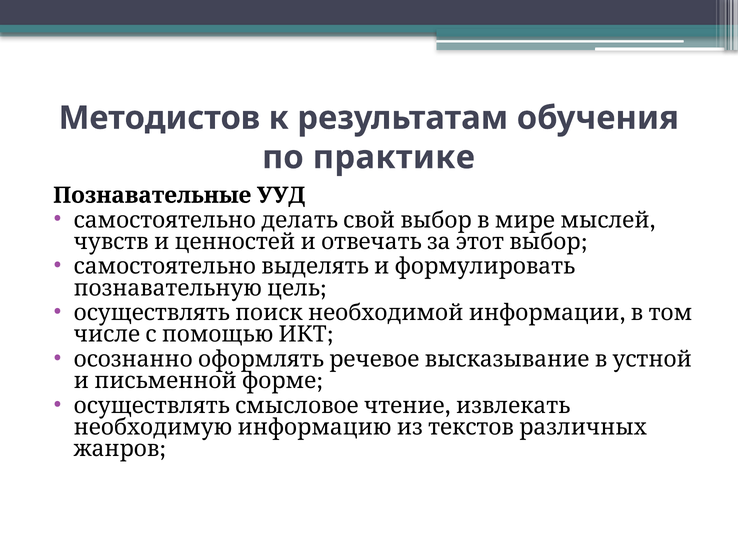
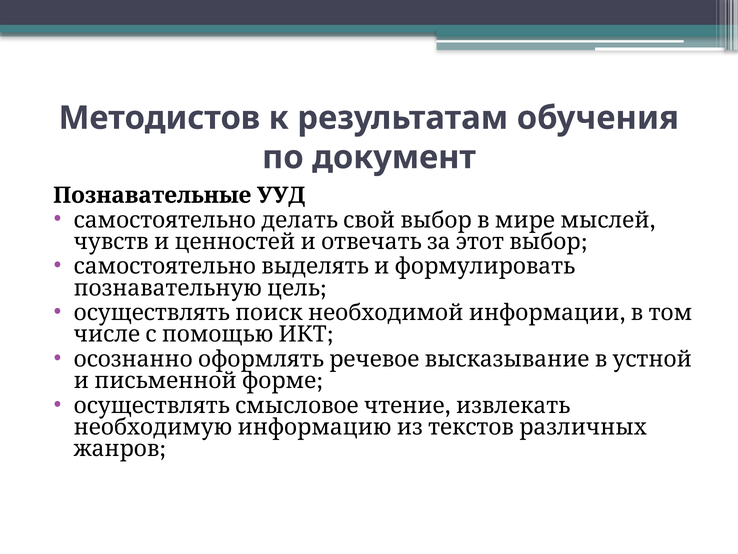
практике: практике -> документ
